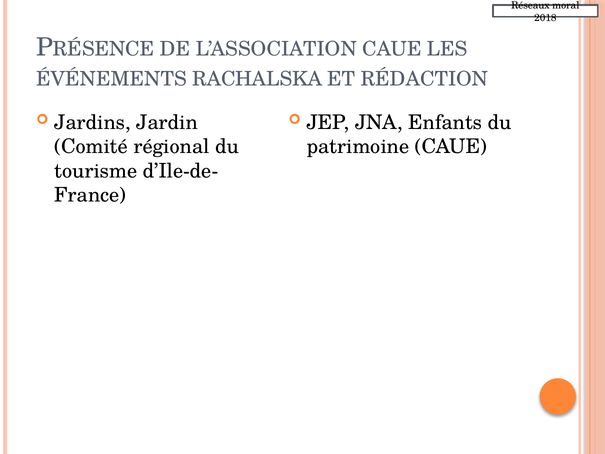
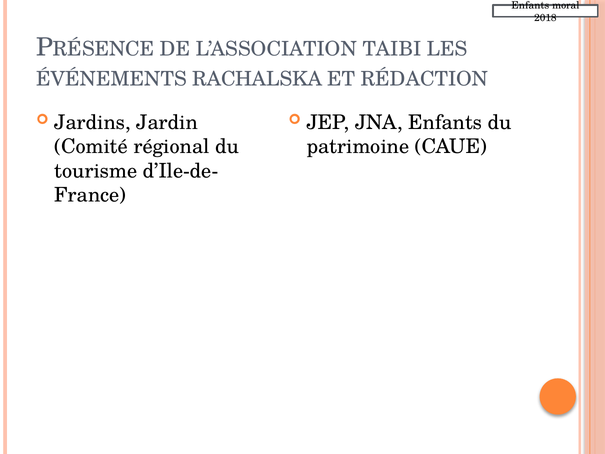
Réseaux at (530, 6): Réseaux -> Enfants
L’ASSOCIATION CAUE: CAUE -> TAIBI
